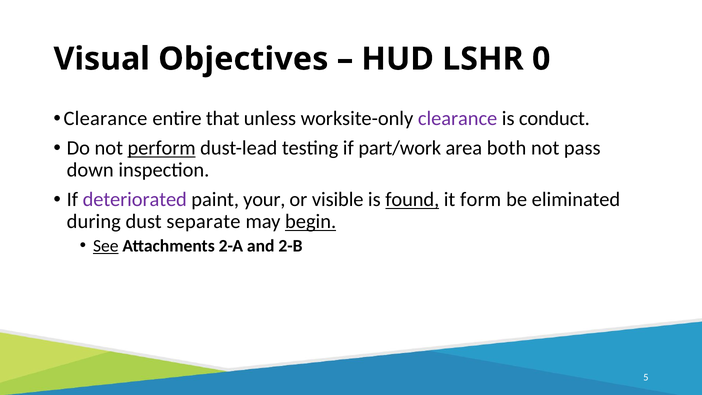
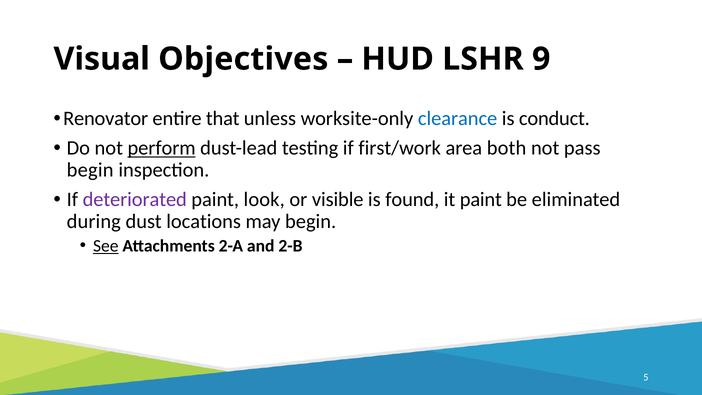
0: 0 -> 9
Clearance at (105, 119): Clearance -> Renovator
clearance at (458, 119) colour: purple -> blue
part/work: part/work -> first/work
down at (90, 170): down -> begin
your: your -> look
found underline: present -> none
it form: form -> paint
separate: separate -> locations
begin at (311, 222) underline: present -> none
